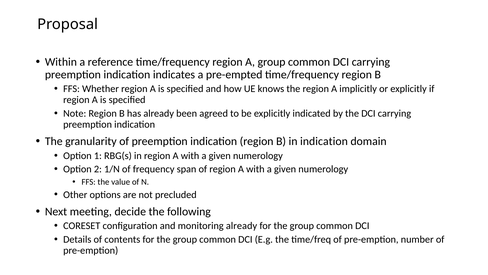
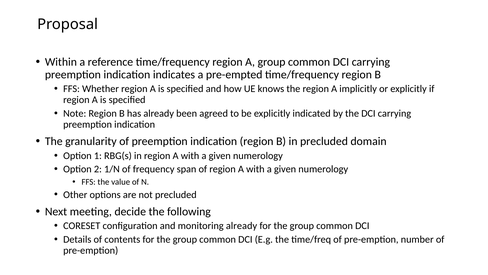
in indication: indication -> precluded
